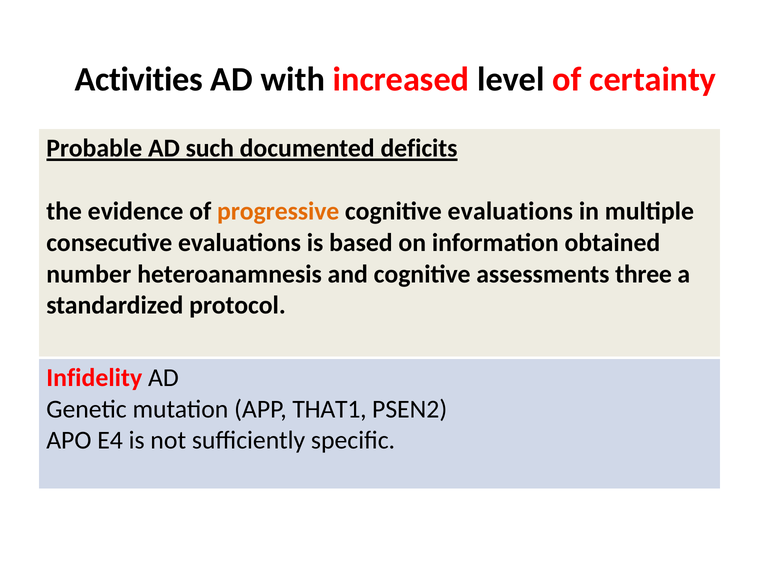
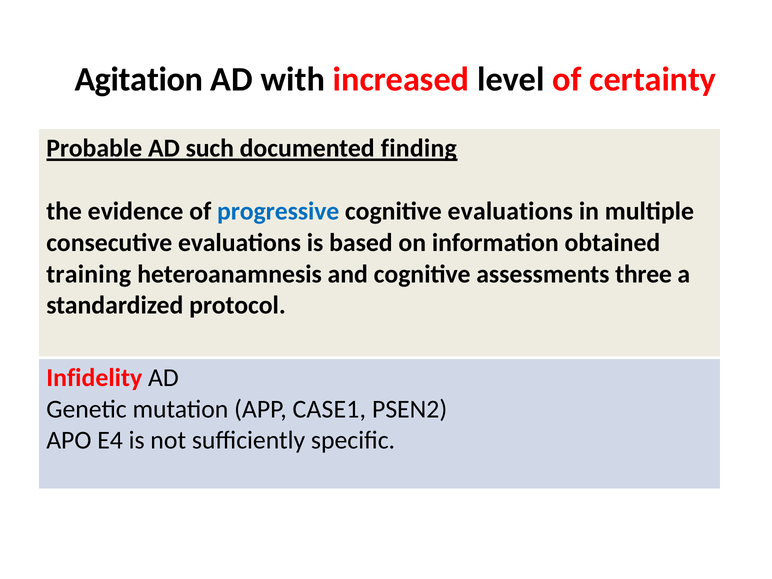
Activities: Activities -> Agitation
deficits: deficits -> finding
progressive colour: orange -> blue
number: number -> training
THAT1: THAT1 -> CASE1
